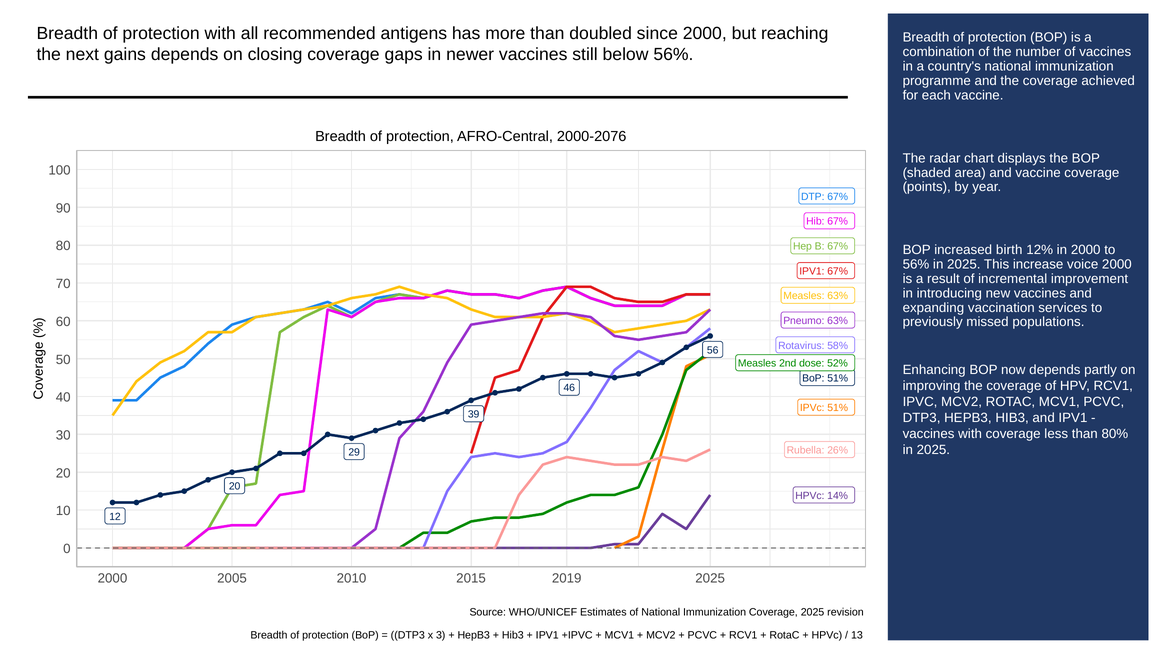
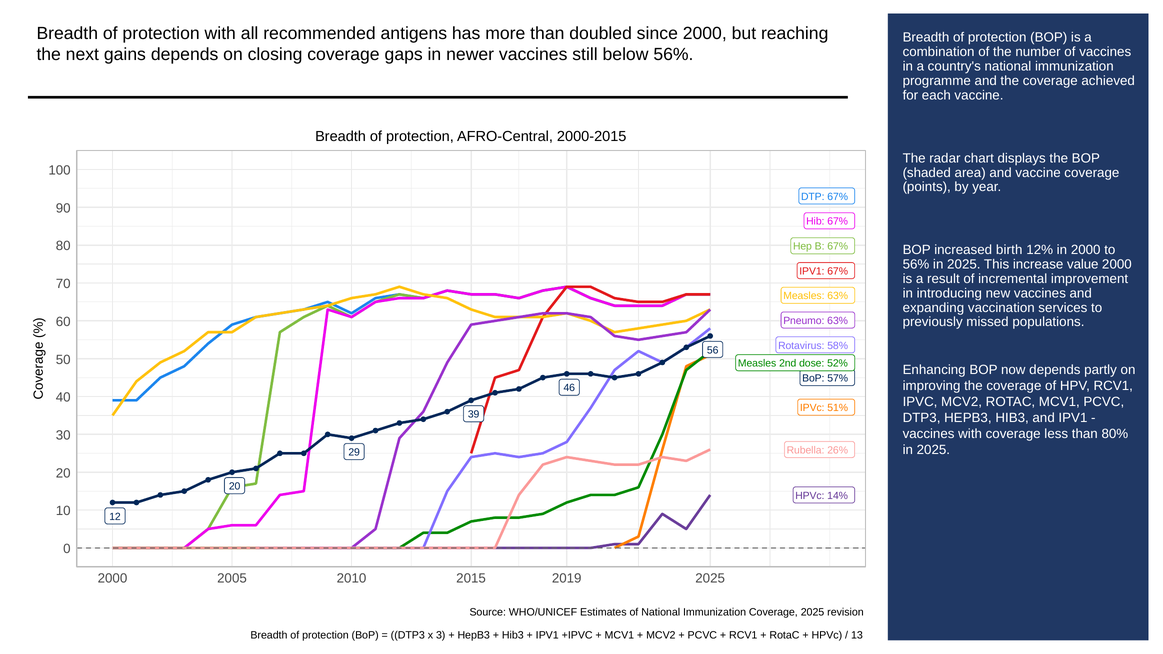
2000-2076: 2000-2076 -> 2000-2015
voice: voice -> value
BoP 51%: 51% -> 57%
